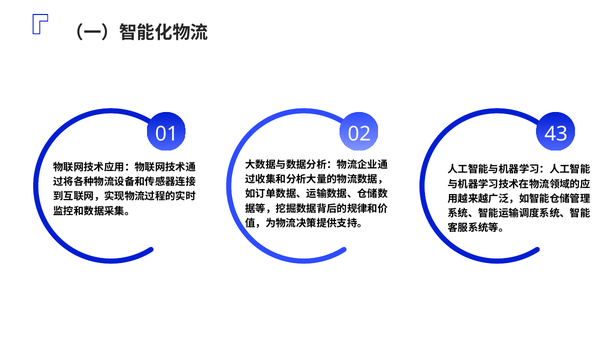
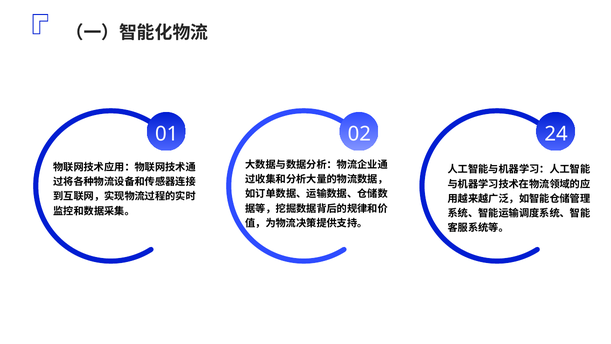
43: 43 -> 24
